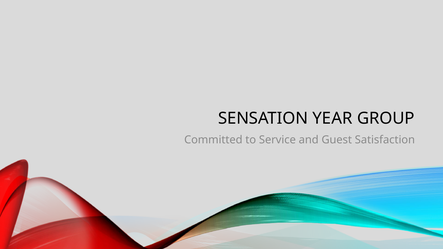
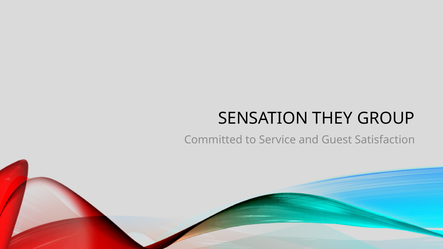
YEAR: YEAR -> THEY
